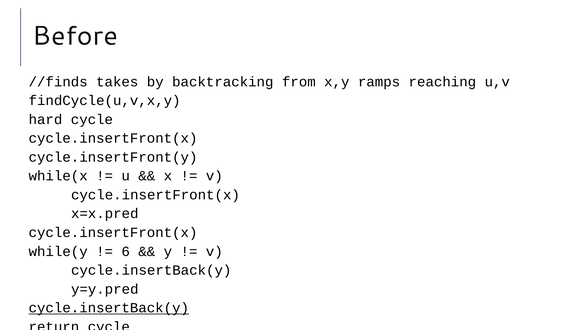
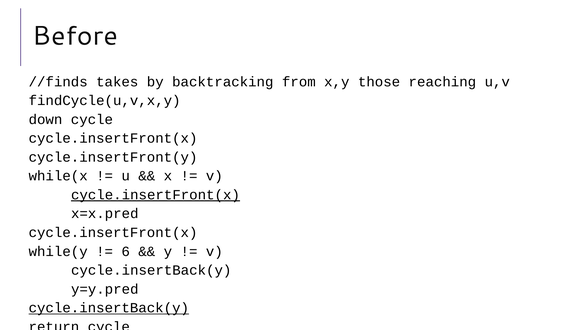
ramps: ramps -> those
hard: hard -> down
cycle.insertFront(x at (155, 195) underline: none -> present
